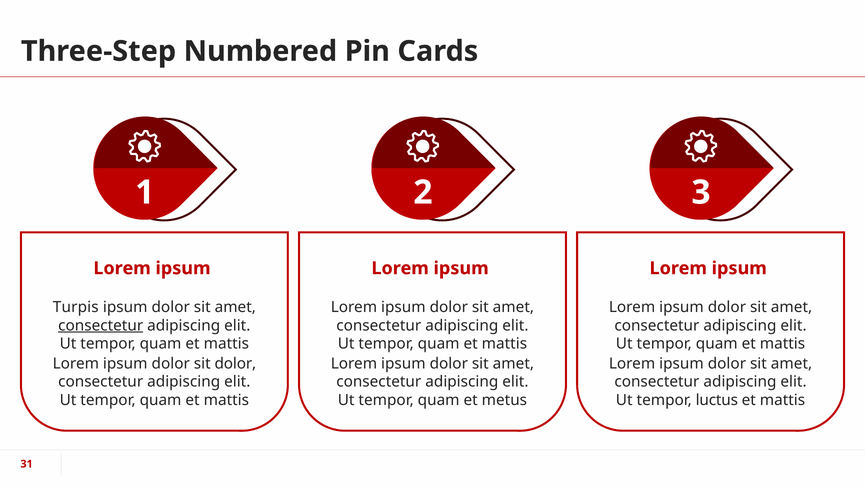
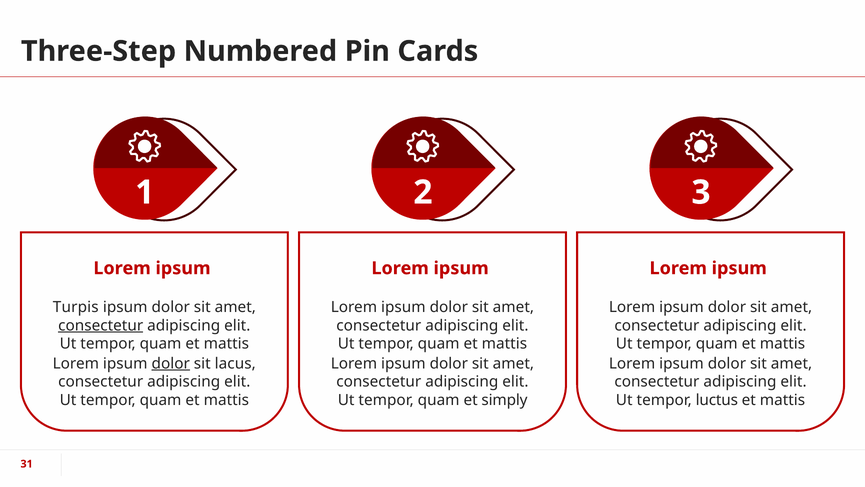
dolor at (171, 363) underline: none -> present
sit dolor: dolor -> lacus
metus: metus -> simply
